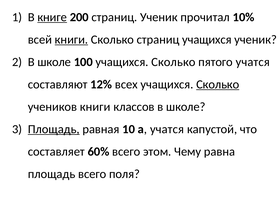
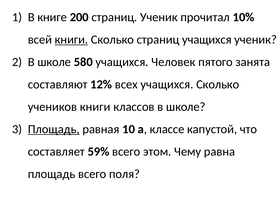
книге underline: present -> none
100: 100 -> 580
Сколько at (173, 62): Сколько -> Человек
пятого учатся: учатся -> занята
Сколько at (218, 84) underline: present -> none
а учатся: учатся -> классе
60%: 60% -> 59%
